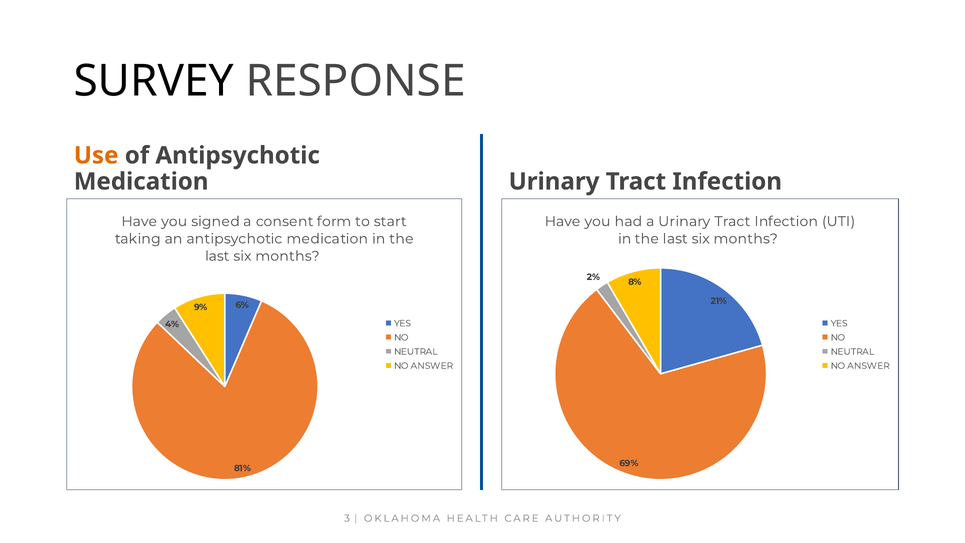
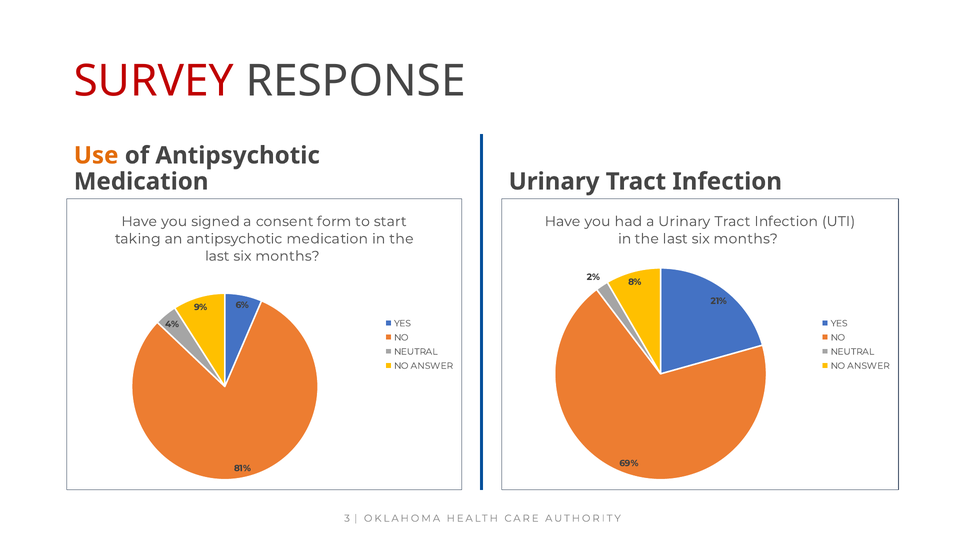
SURVEY colour: black -> red
